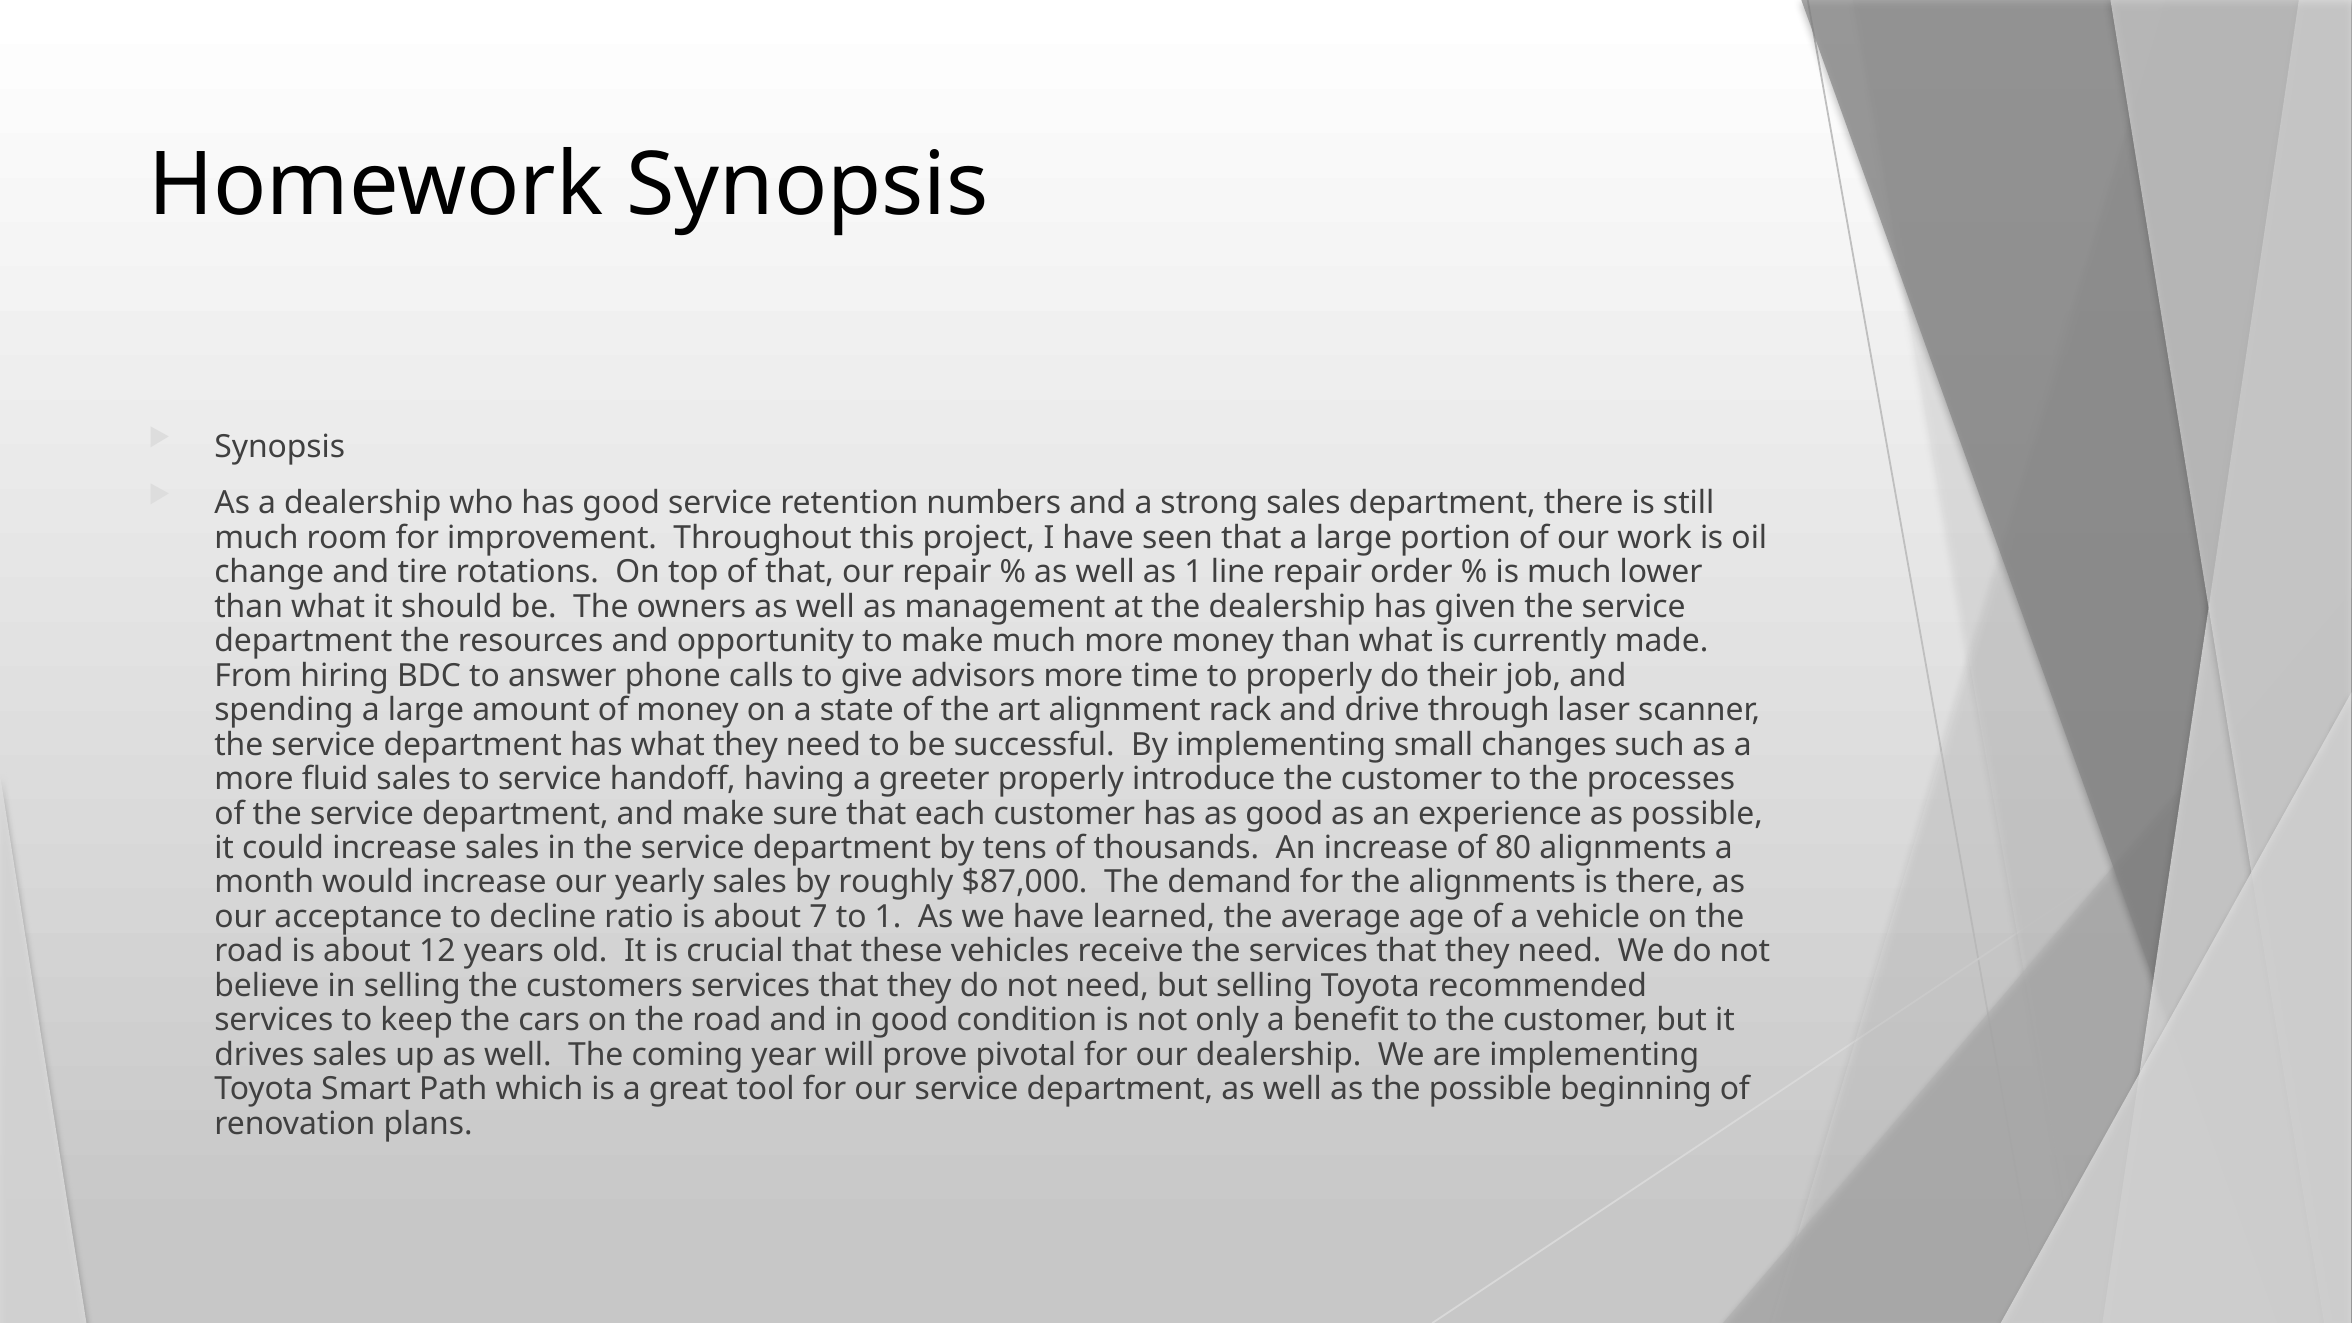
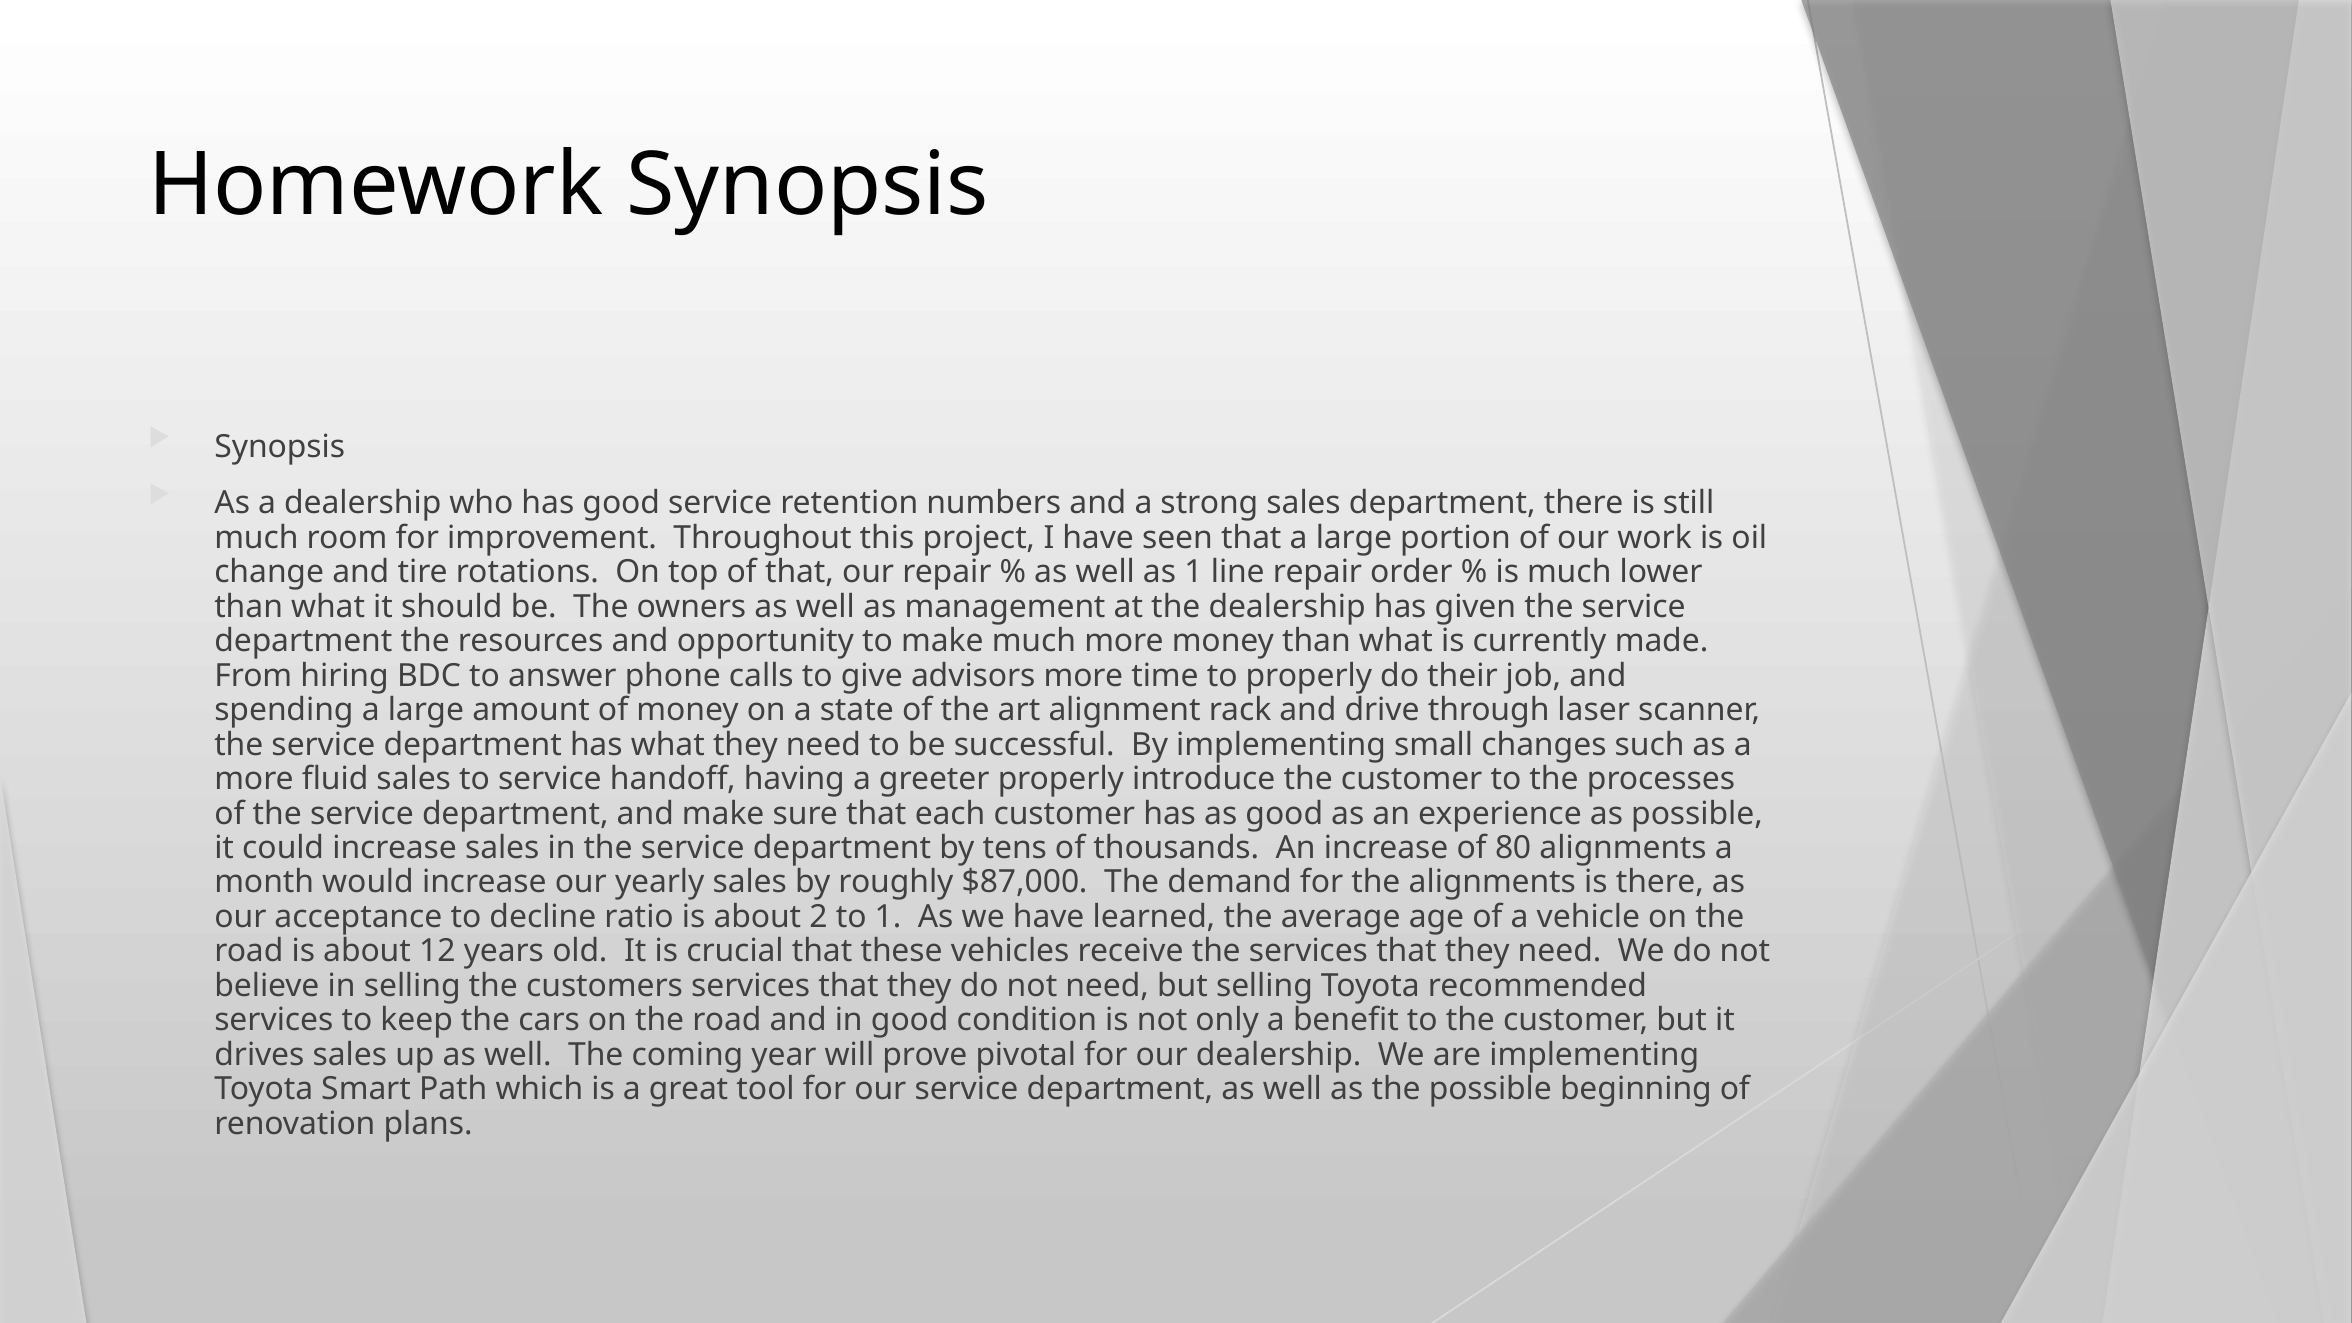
7: 7 -> 2
